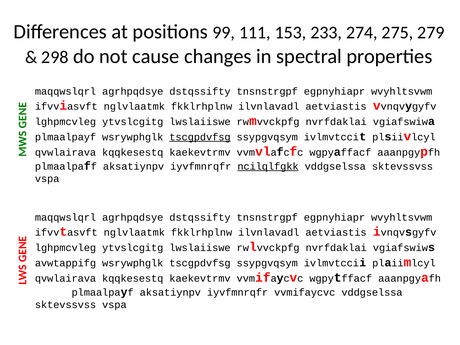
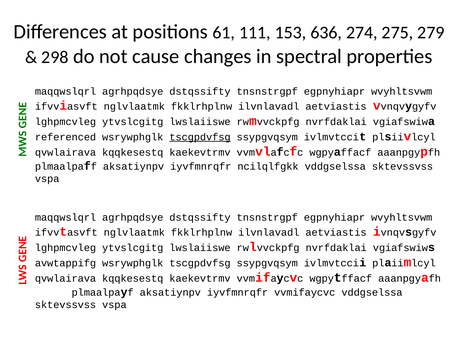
99: 99 -> 61
233: 233 -> 636
plmaalpayf at (66, 137): plmaalpayf -> referenced
ncilqlfgkk underline: present -> none
